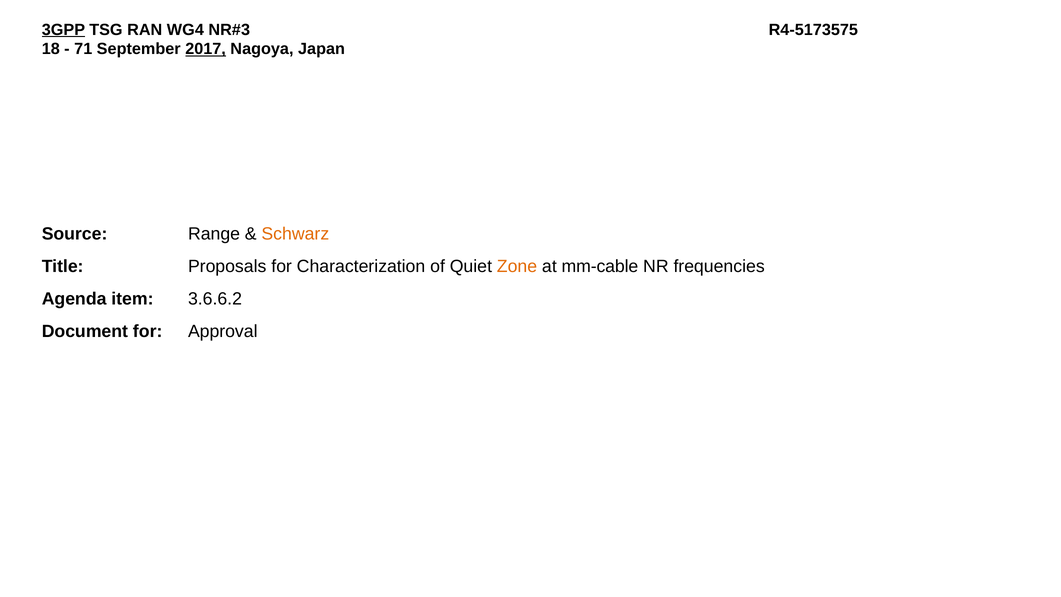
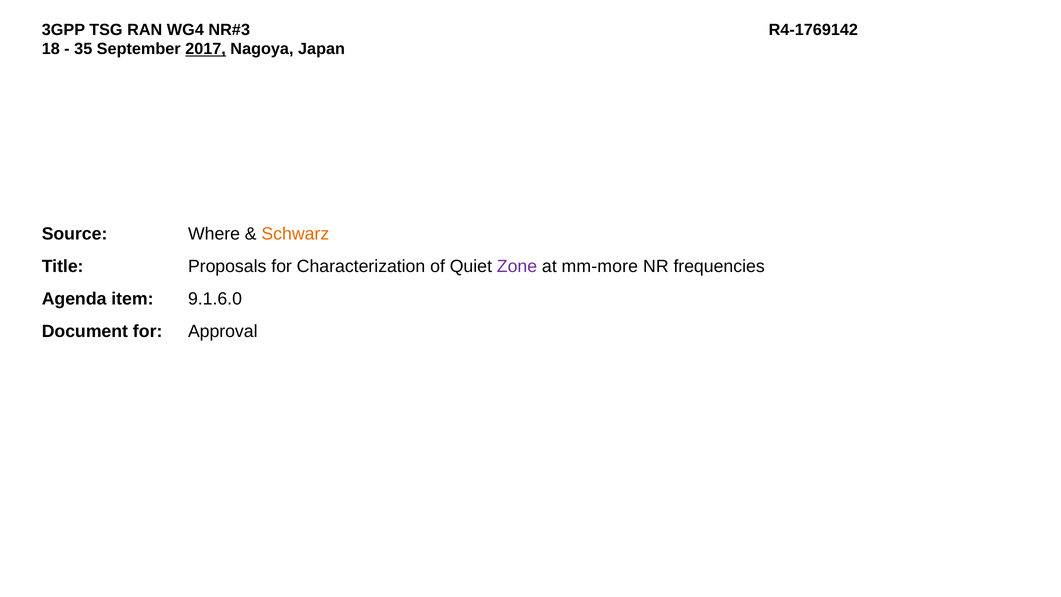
3GPP underline: present -> none
R4-5173575: R4-5173575 -> R4-1769142
71: 71 -> 35
Range: Range -> Where
Zone colour: orange -> purple
mm-cable: mm-cable -> mm-more
3.6.6.2: 3.6.6.2 -> 9.1.6.0
